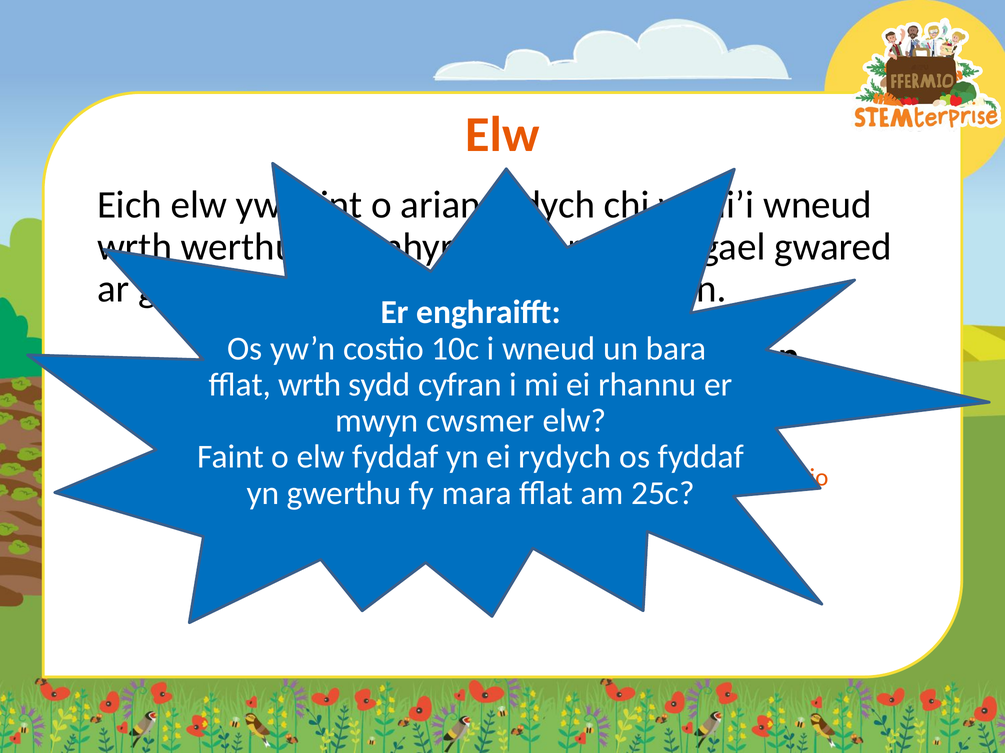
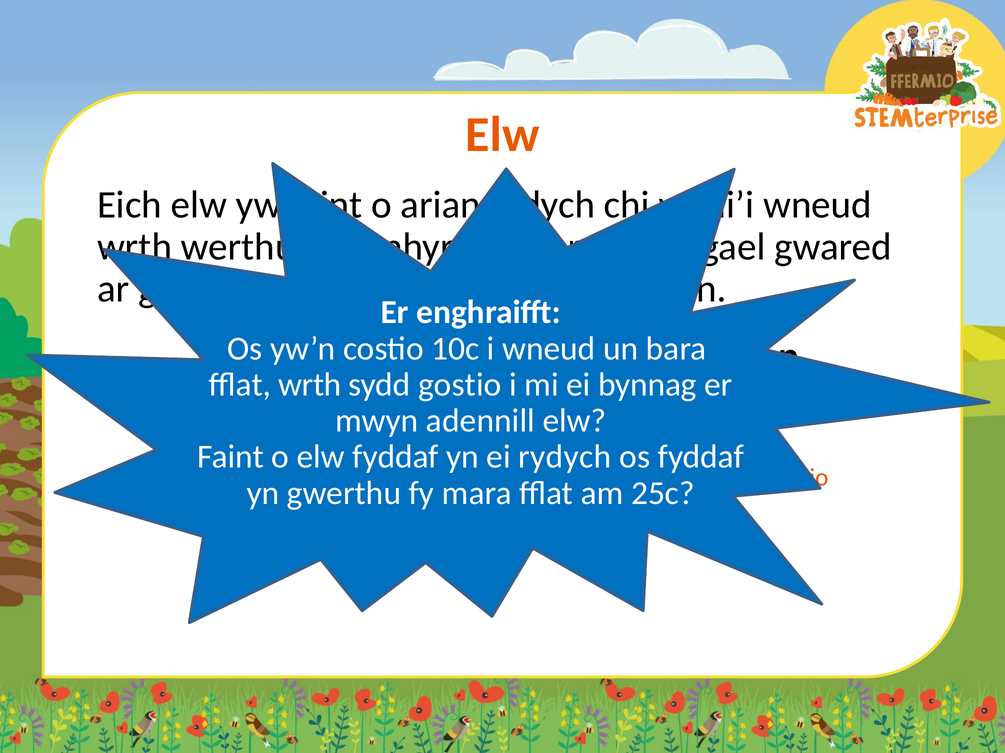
sydd cyfran: cyfran -> gostio
rhannu: rhannu -> bynnag
cwsmer: cwsmer -> adennill
